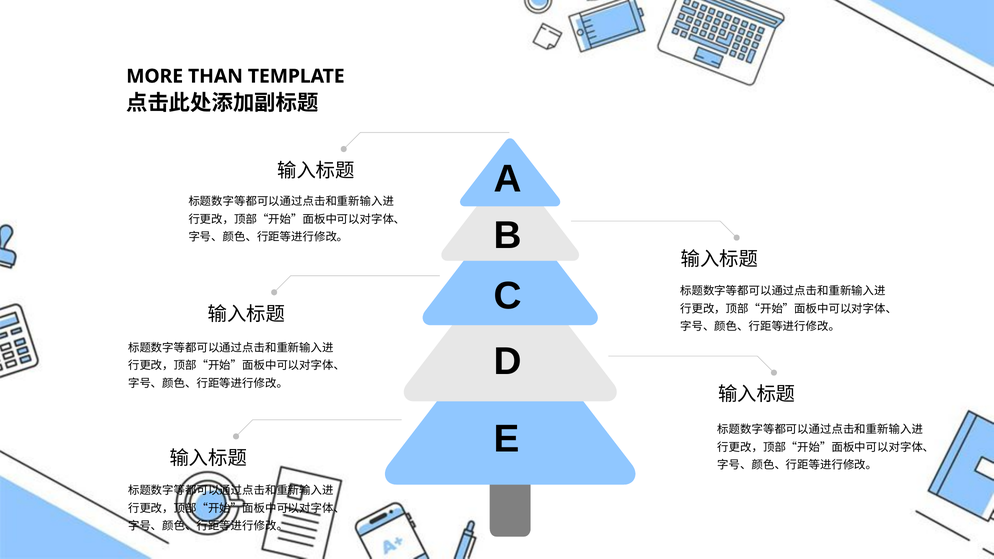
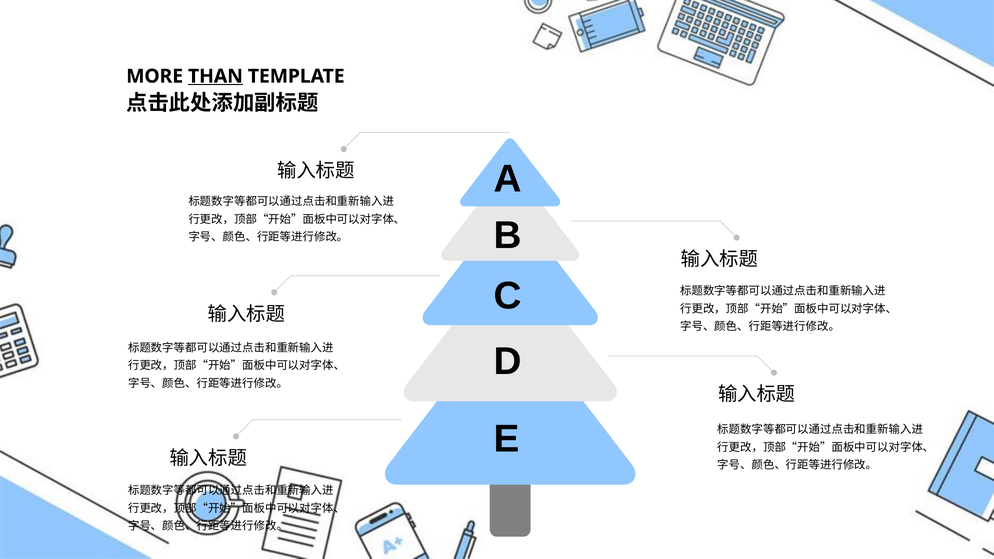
THAN underline: none -> present
